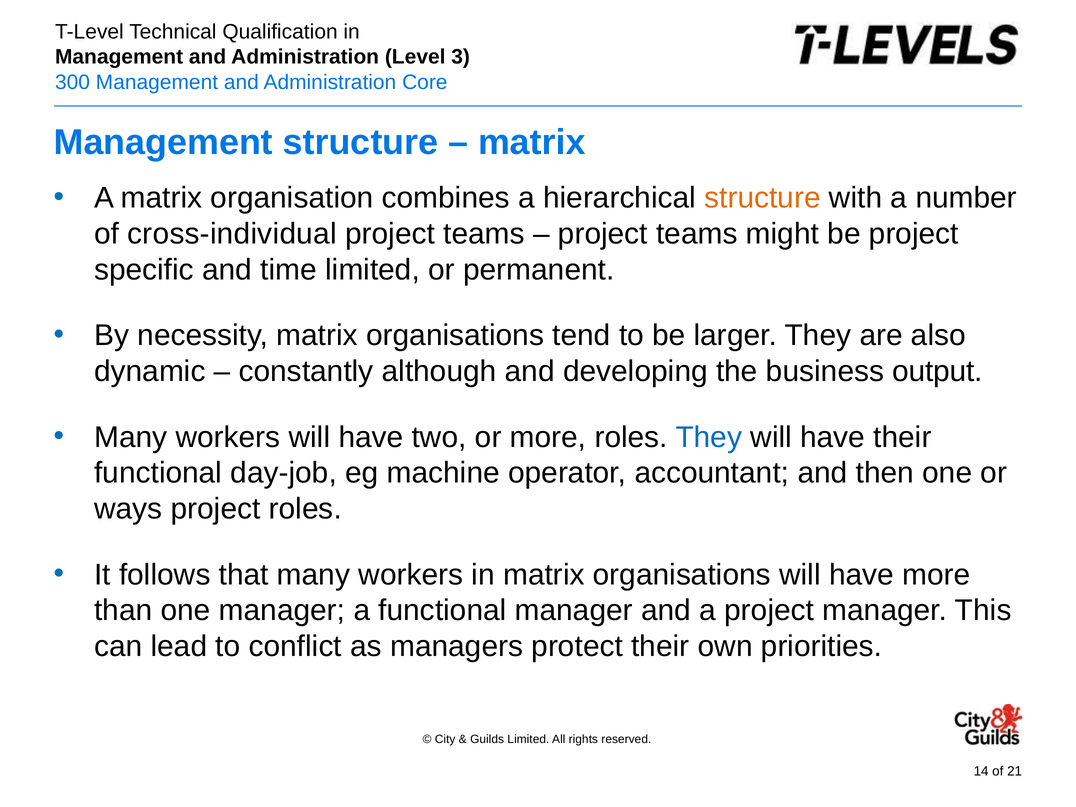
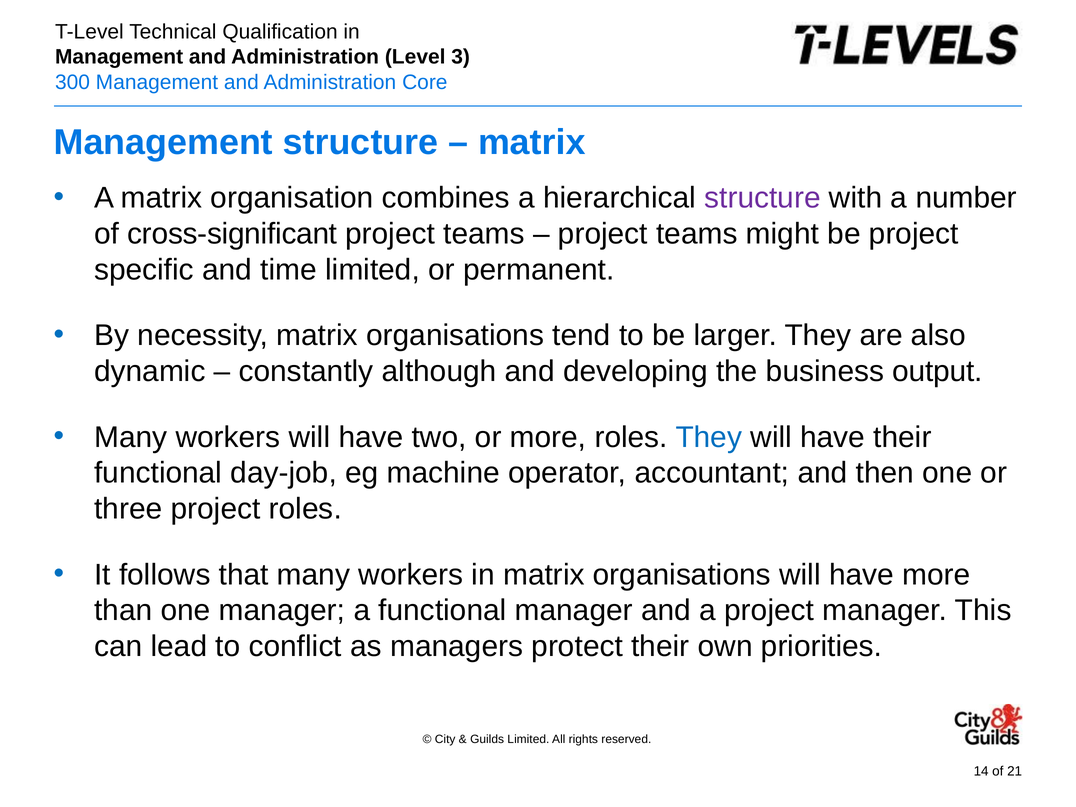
structure at (763, 198) colour: orange -> purple
cross-individual: cross-individual -> cross-significant
ways: ways -> three
